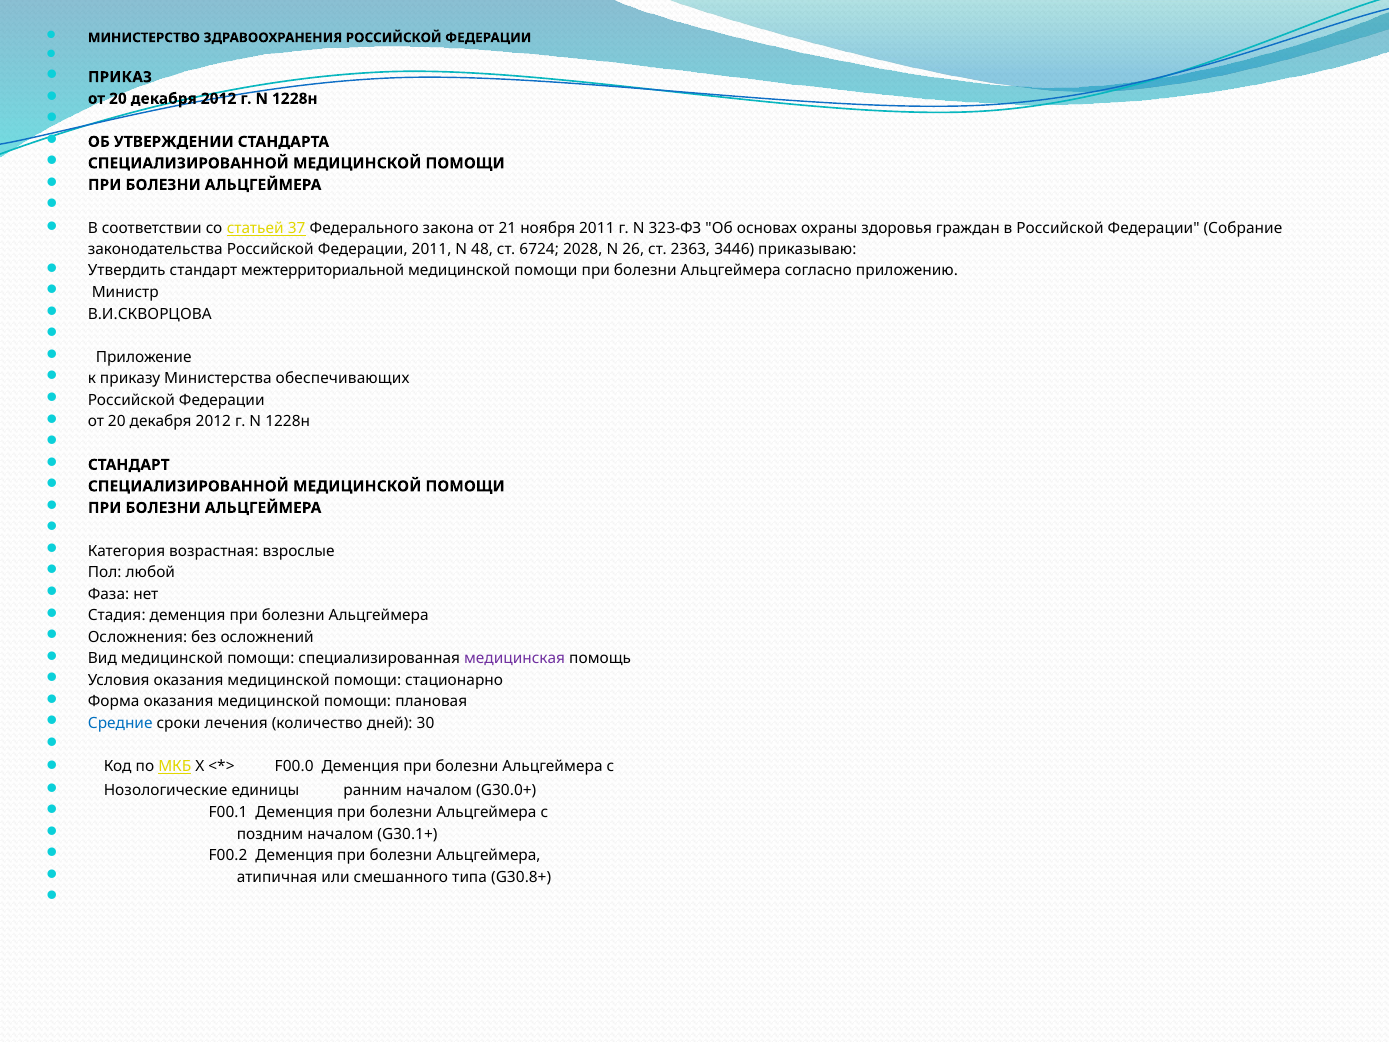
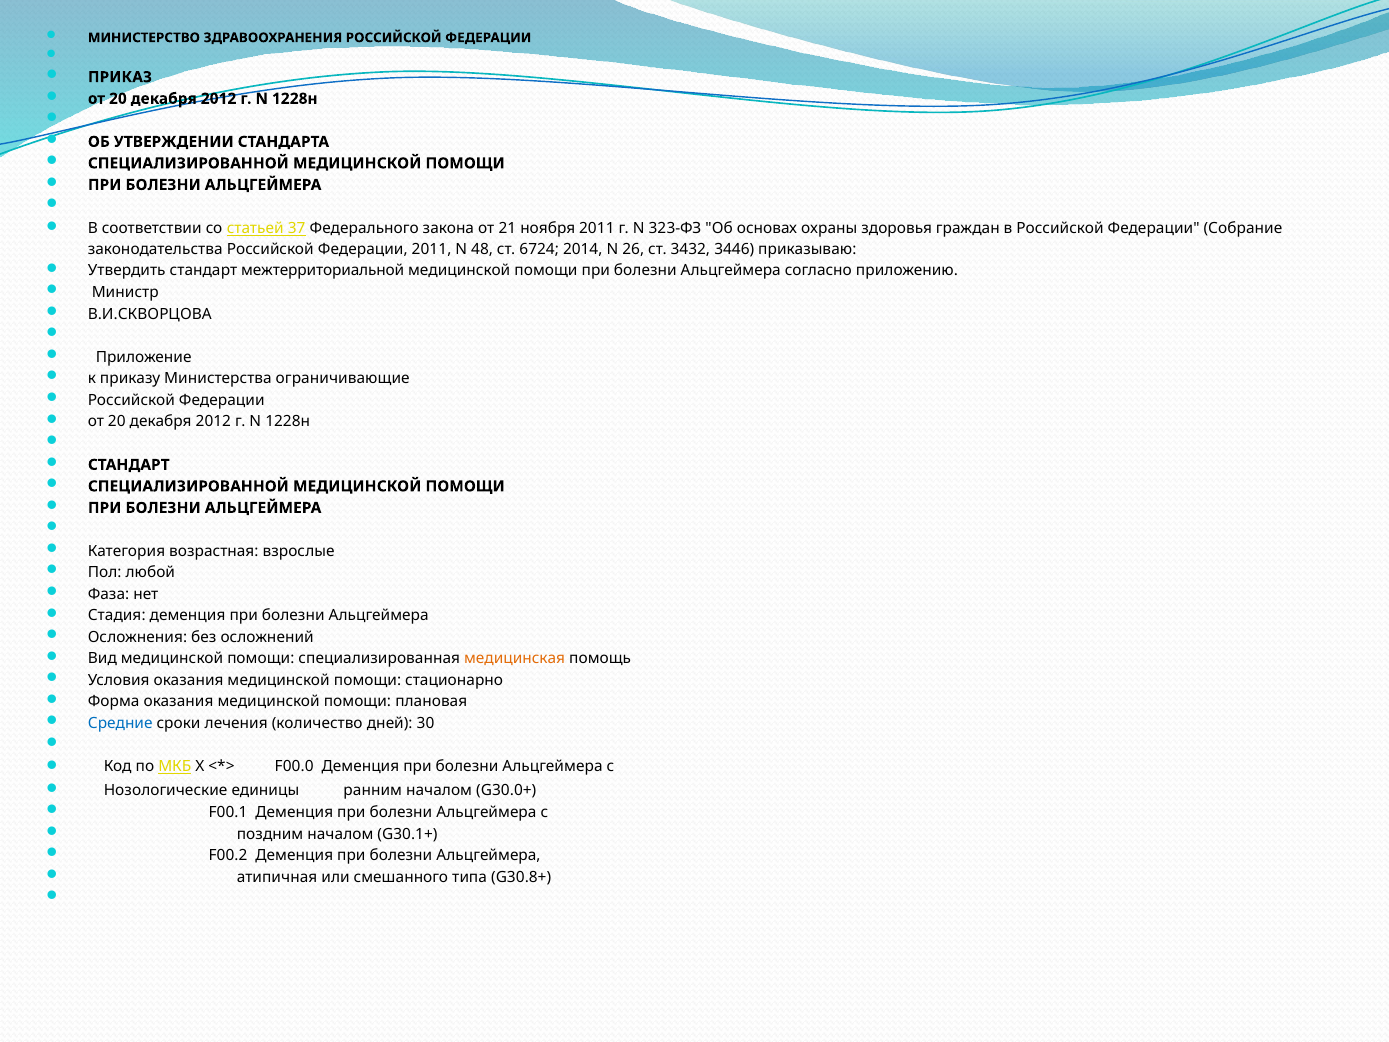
2028: 2028 -> 2014
2363: 2363 -> 3432
обеспечивающих: обеспечивающих -> ограничивающие
медицинская colour: purple -> orange
